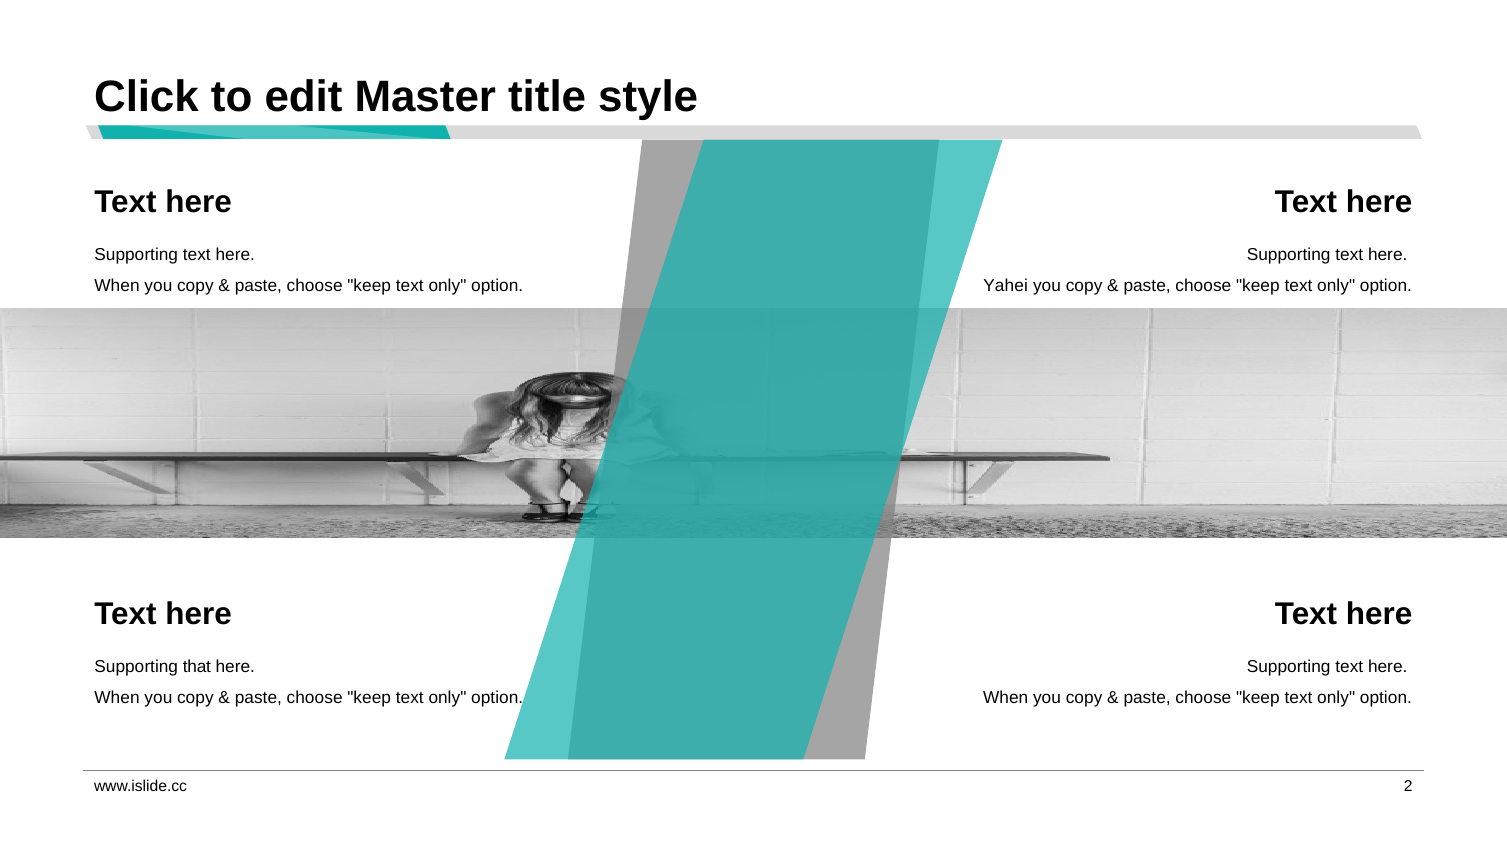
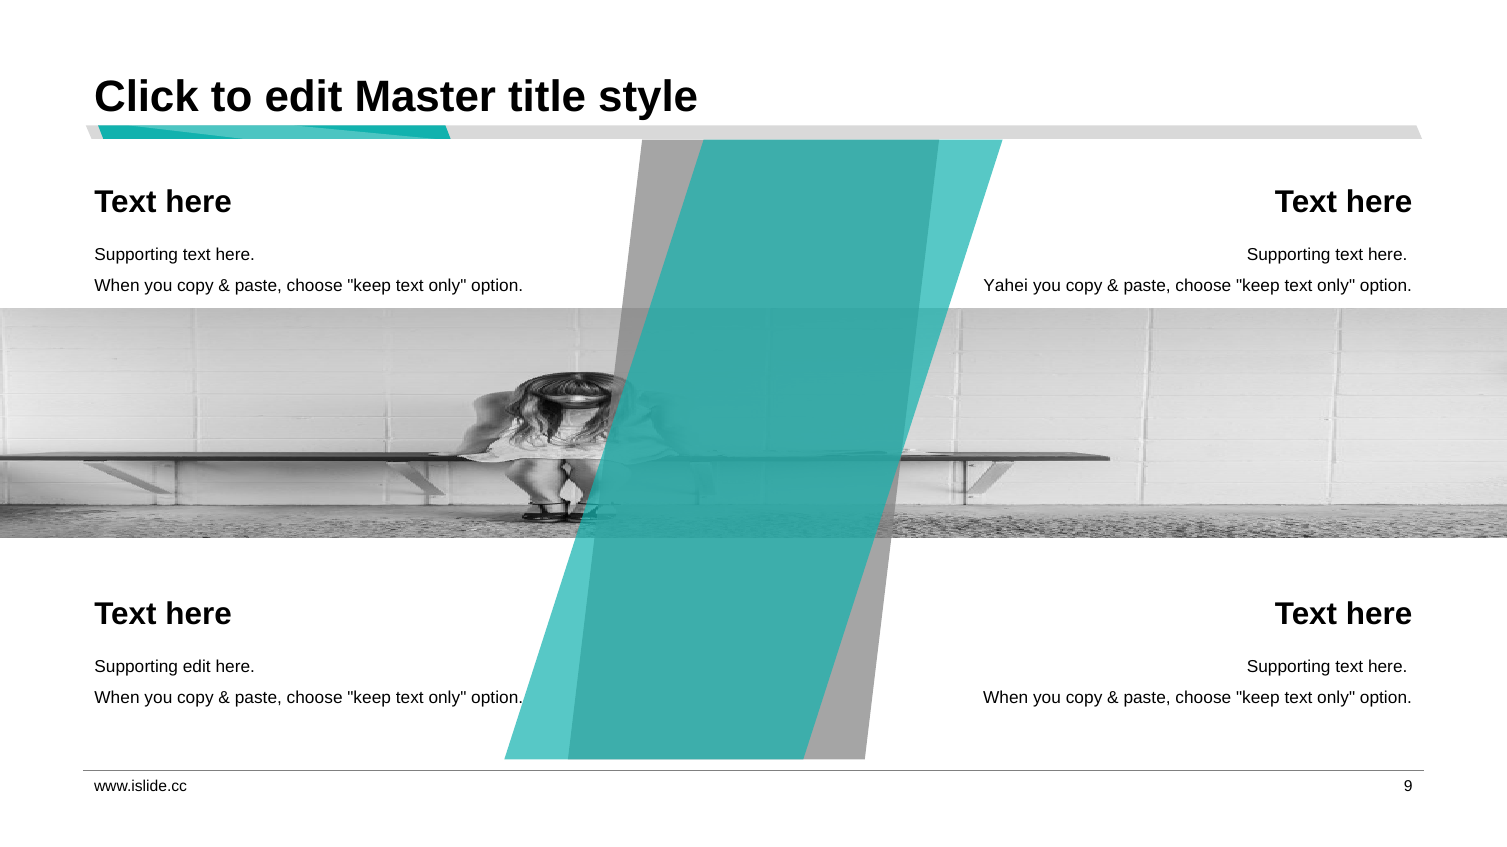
Supporting that: that -> edit
2: 2 -> 9
